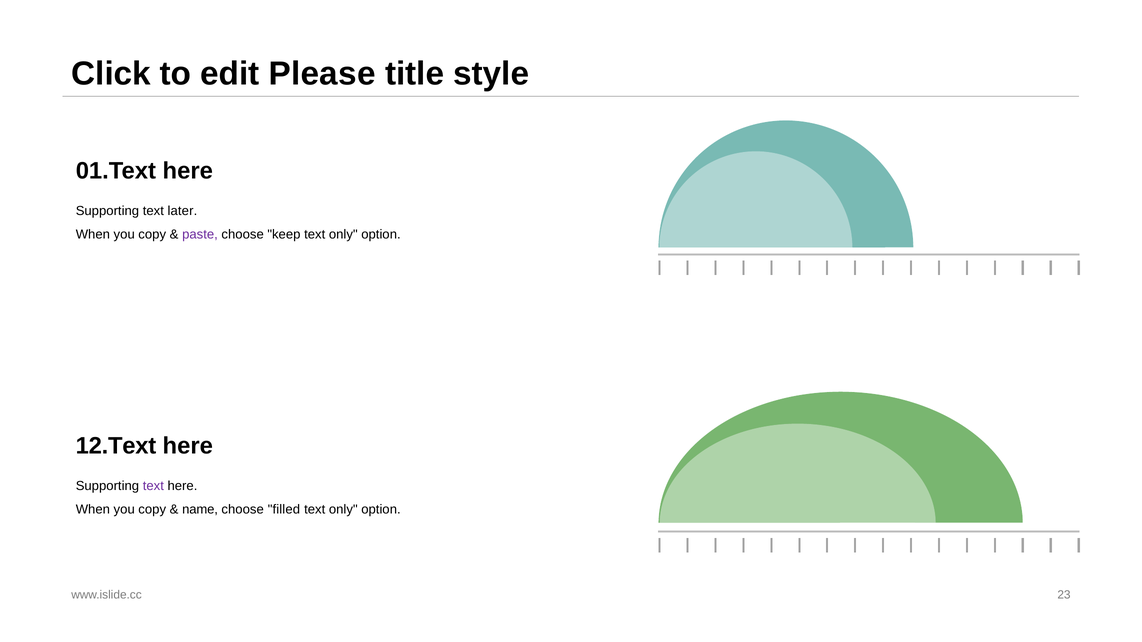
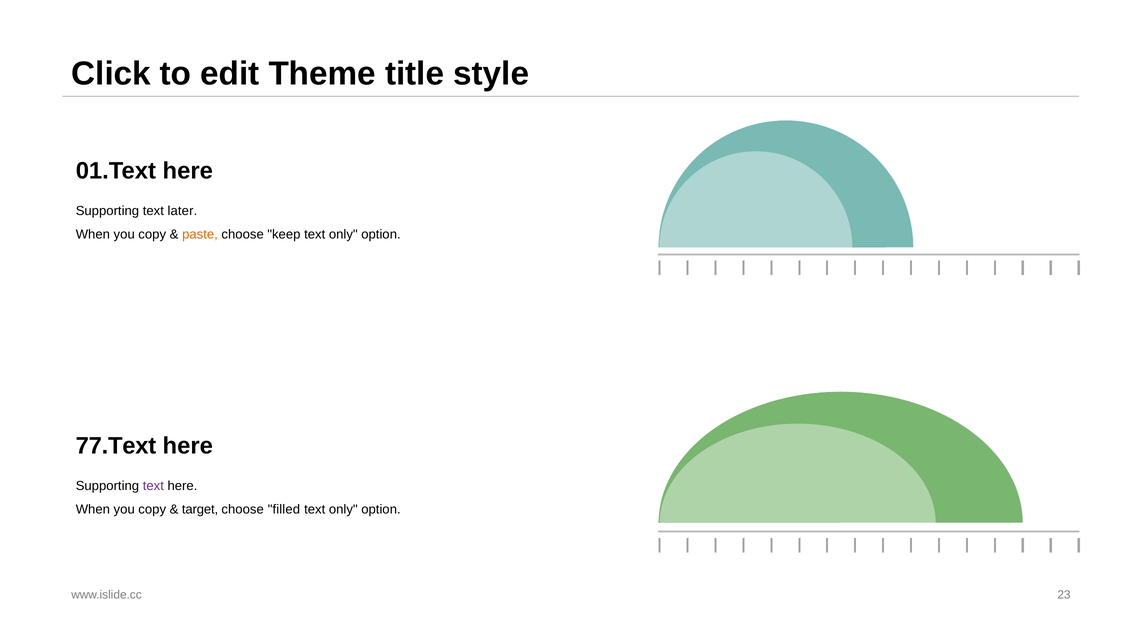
Please: Please -> Theme
paste colour: purple -> orange
12.Text: 12.Text -> 77.Text
name: name -> target
